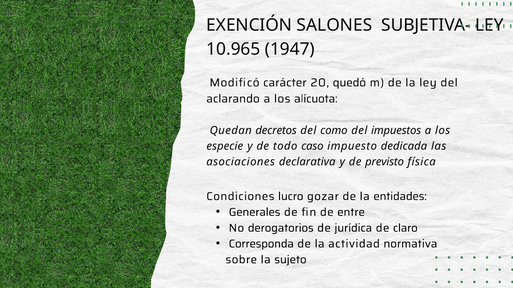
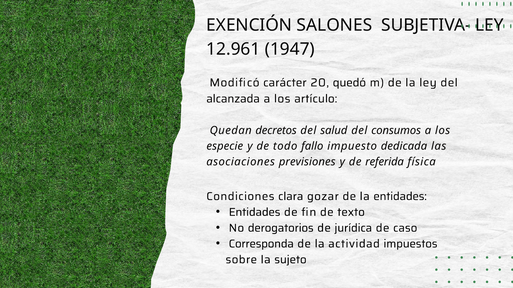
10.965: 10.965 -> 12.961
aclarando: aclarando -> alcanzada
alícuota: alícuota -> artículo
como: como -> salud
impuestos: impuestos -> consumos
caso: caso -> fallo
declarativa: declarativa -> previsiones
previsto: previsto -> referida
lucro: lucro -> clara
Generales at (255, 212): Generales -> Entidades
entre: entre -> texto
claro: claro -> caso
normativa: normativa -> impuestos
